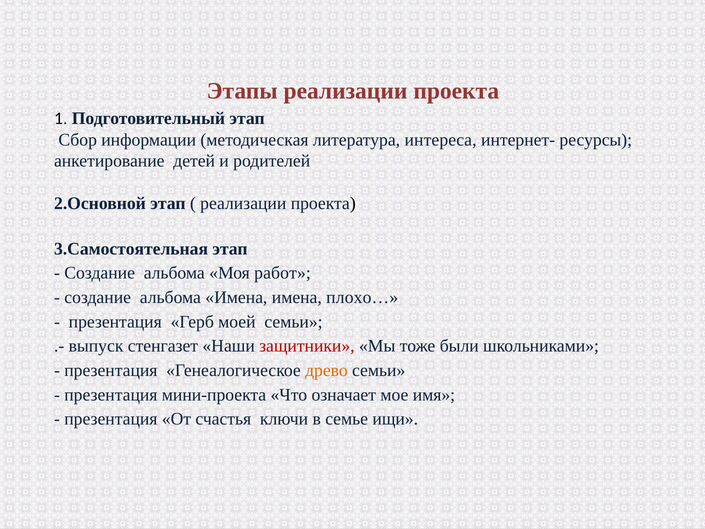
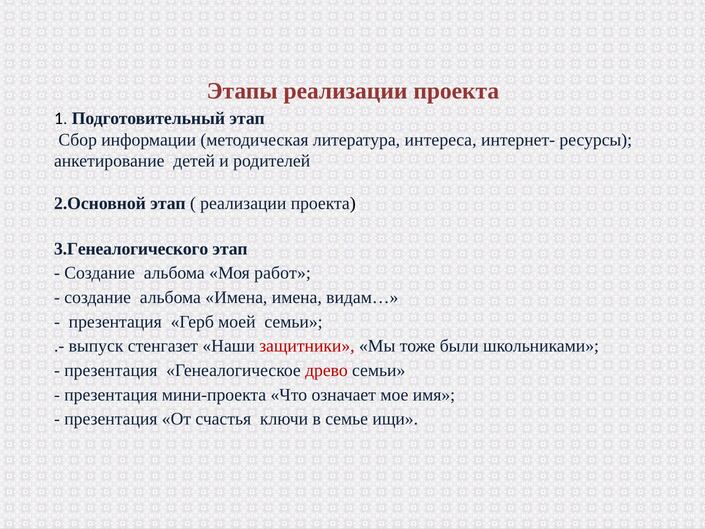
3.Самостоятельная: 3.Самостоятельная -> 3.Генеалогического
плохо…: плохо… -> видам…
древо colour: orange -> red
